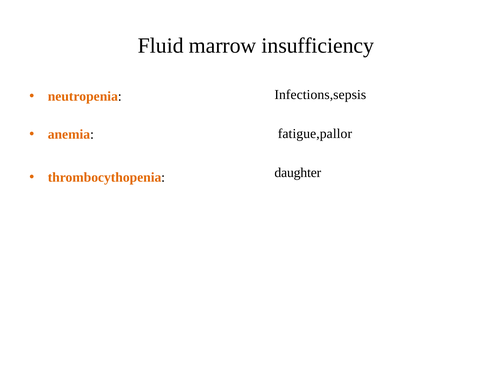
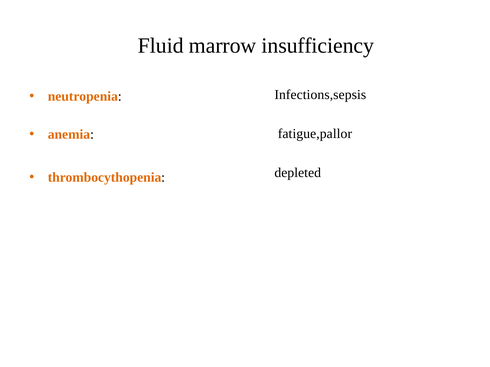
daughter: daughter -> depleted
